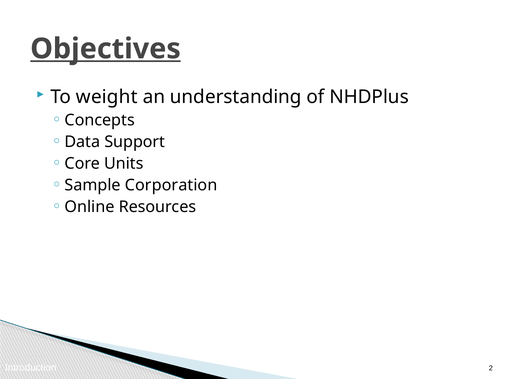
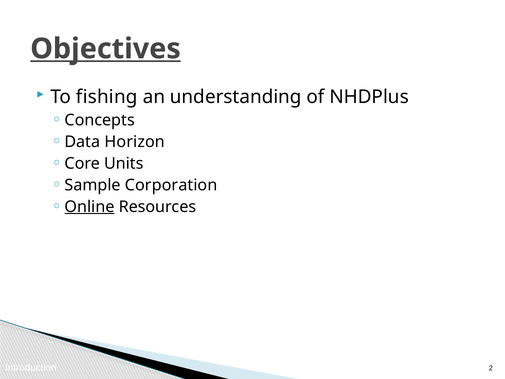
weight: weight -> fishing
Support: Support -> Horizon
Online underline: none -> present
